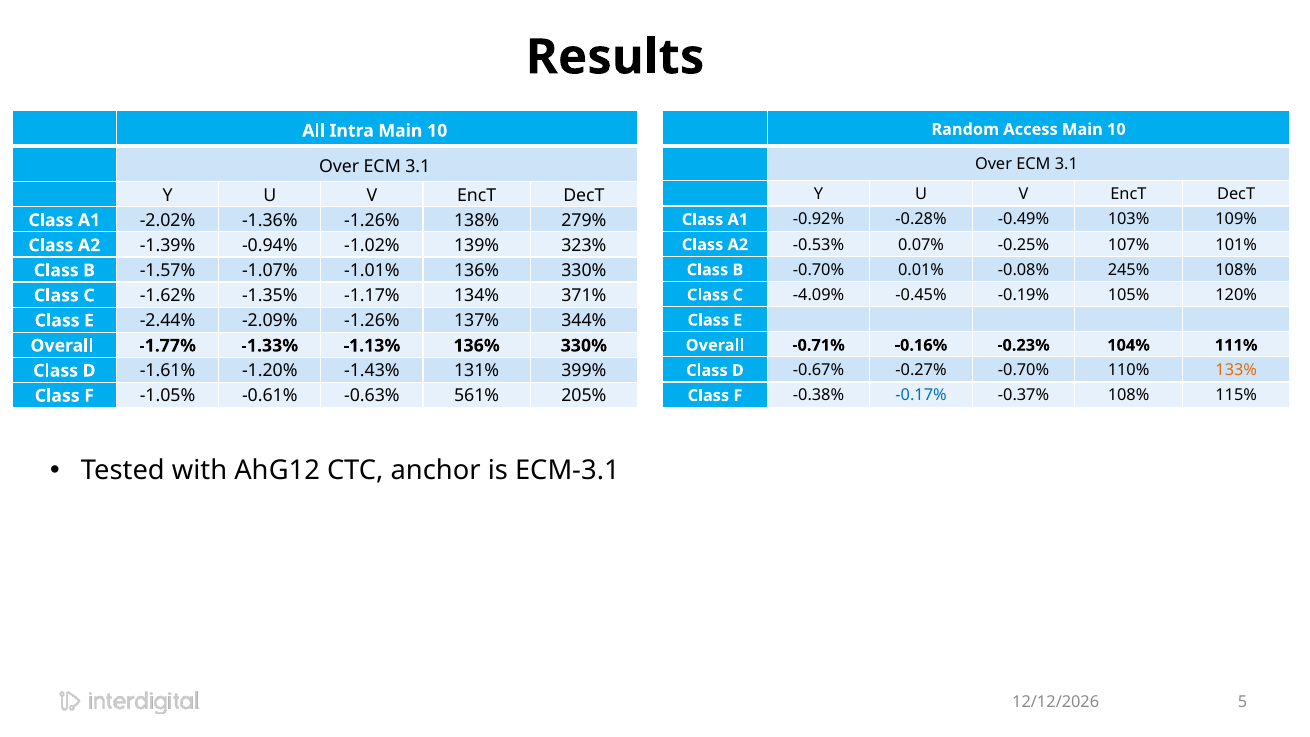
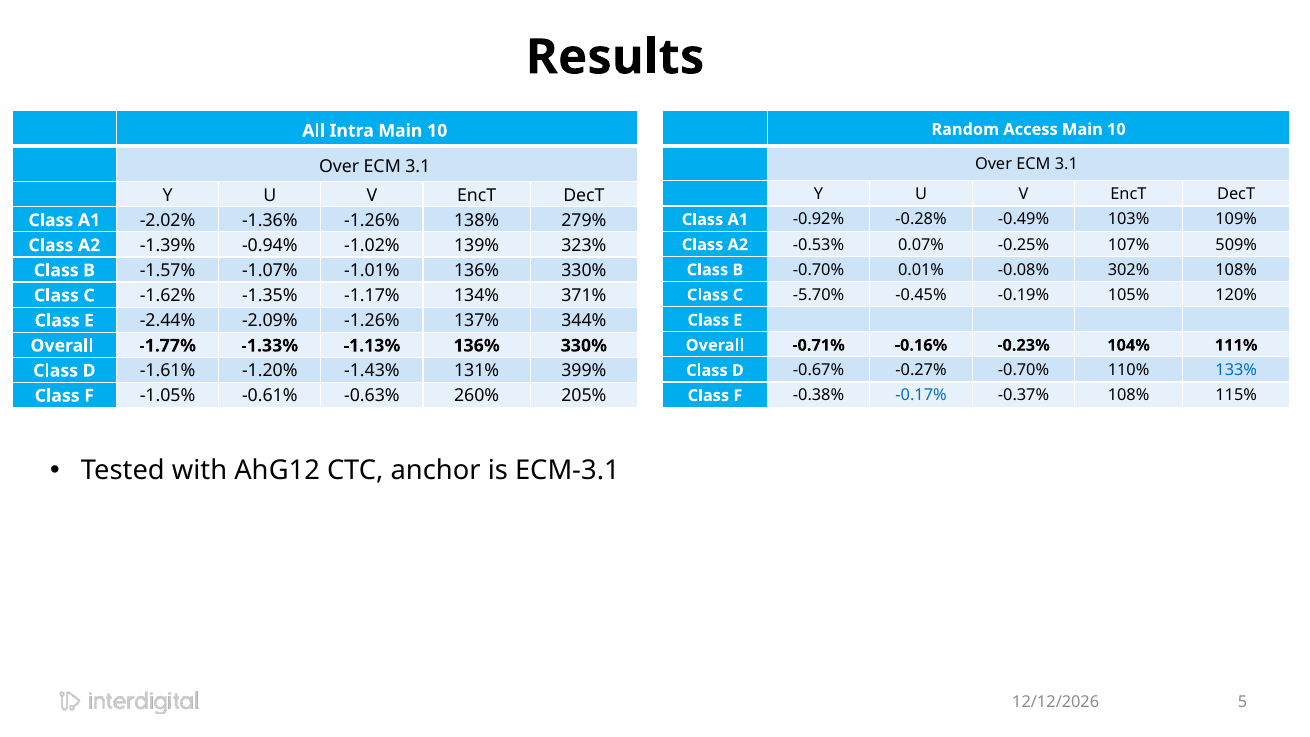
101%: 101% -> 509%
245%: 245% -> 302%
-4.09%: -4.09% -> -5.70%
133% colour: orange -> blue
561%: 561% -> 260%
